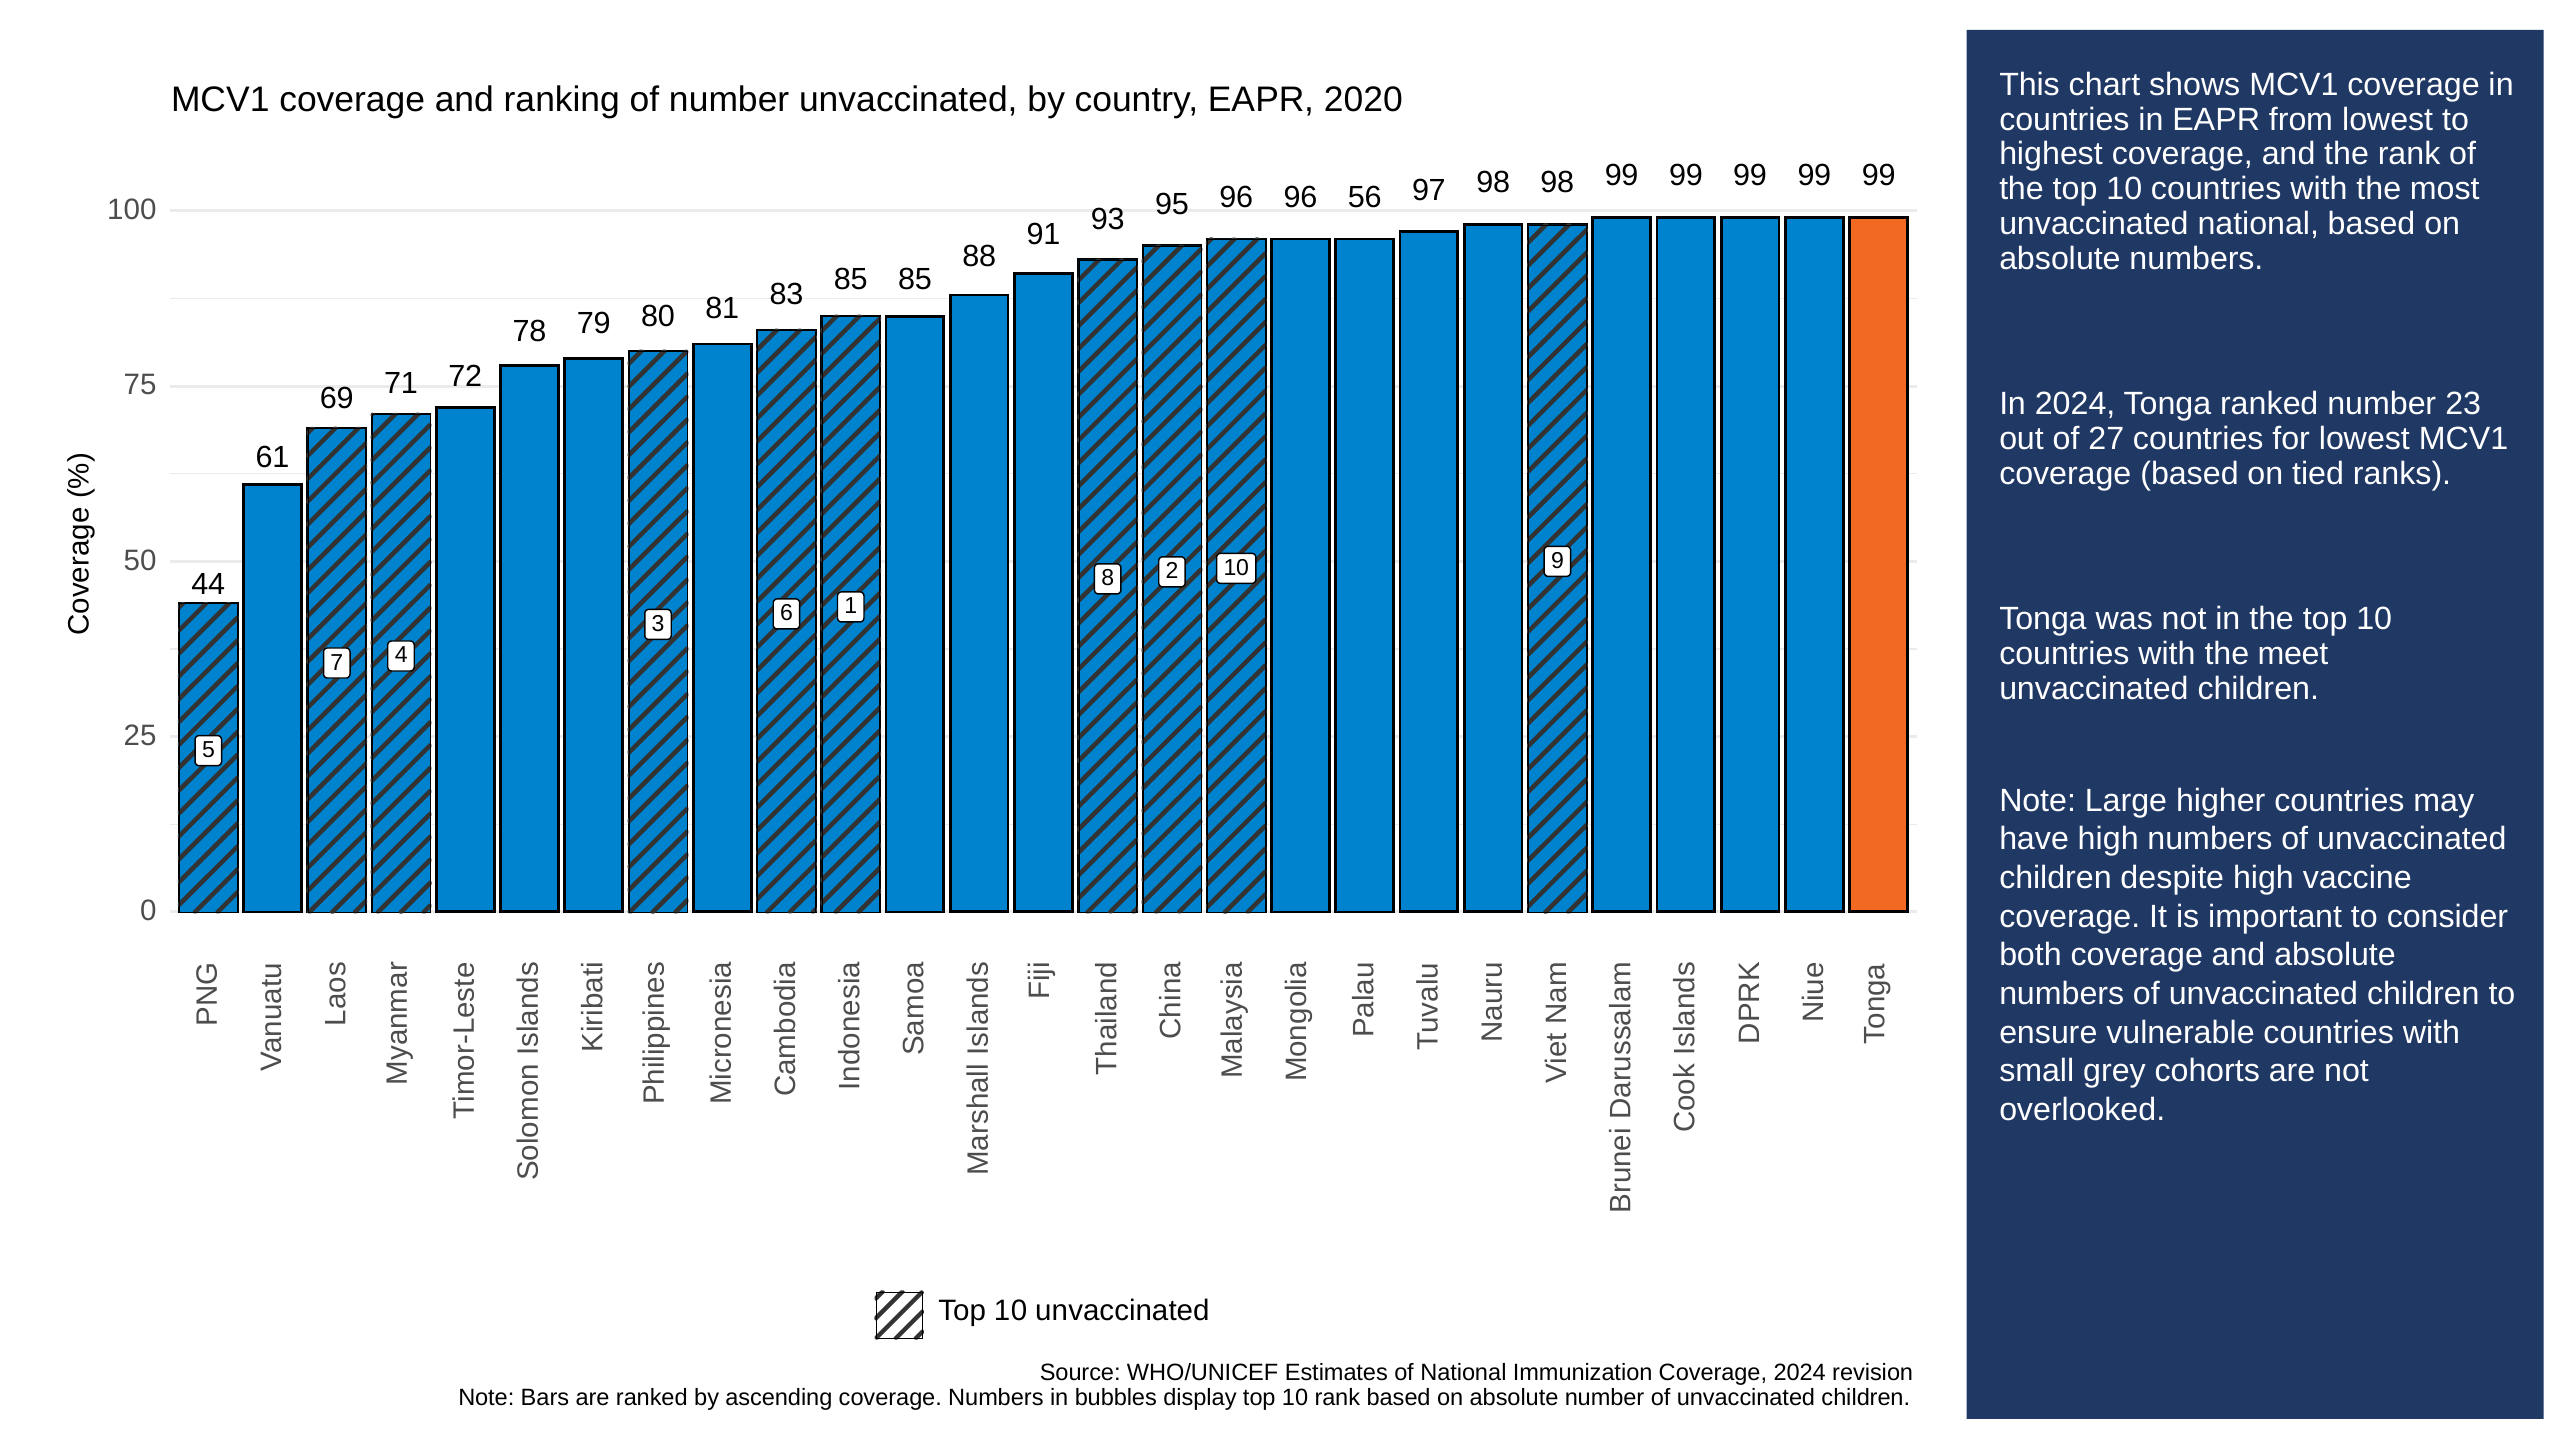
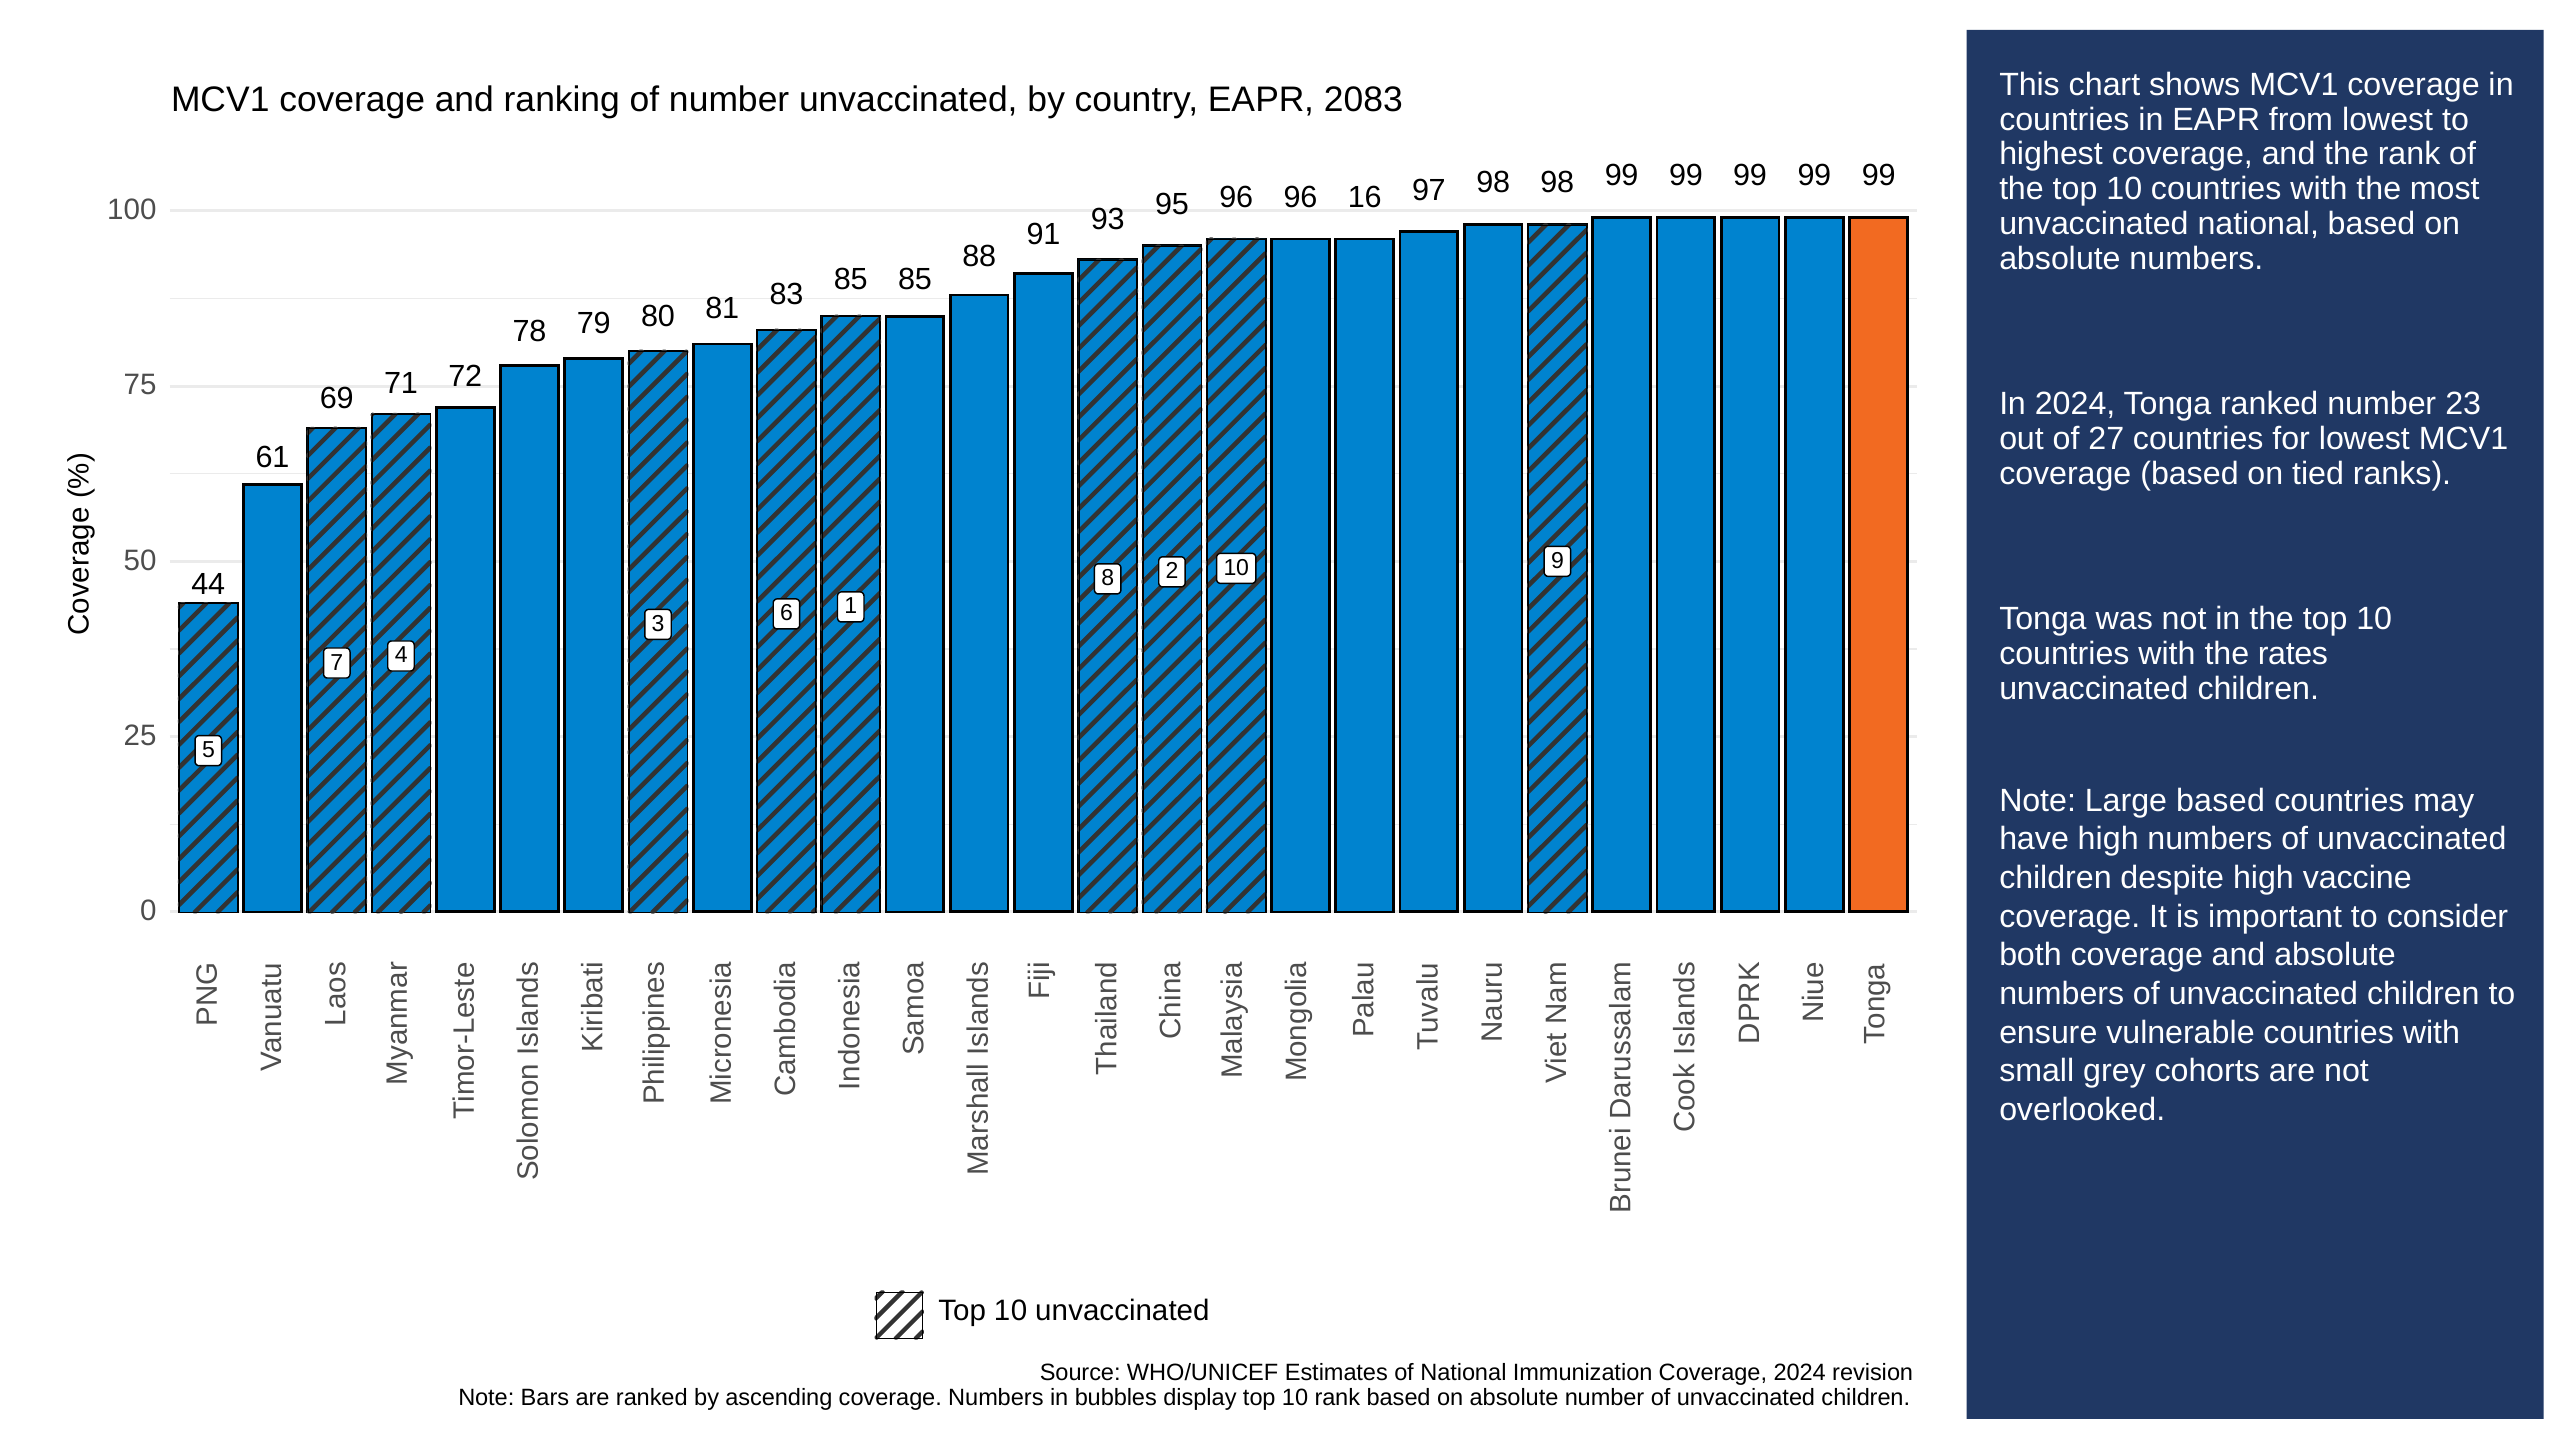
2020: 2020 -> 2083
56: 56 -> 16
meet: meet -> rates
Large higher: higher -> based
